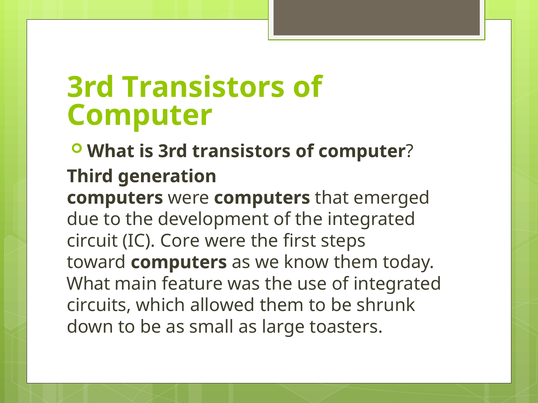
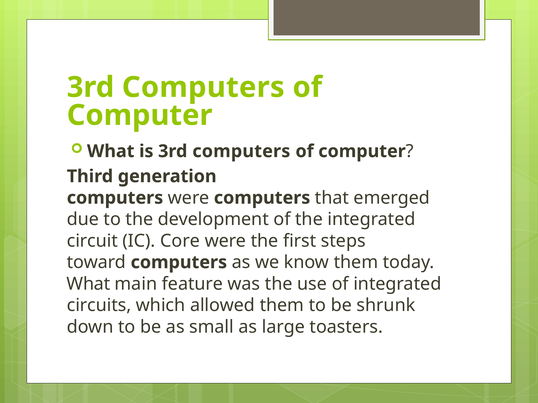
Transistors at (203, 87): Transistors -> Computers
is 3rd transistors: transistors -> computers
